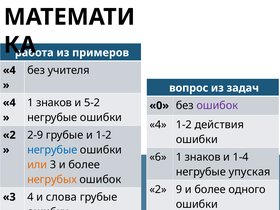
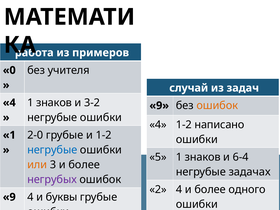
4 at (9, 70): 4 -> 0
вопрос: вопрос -> случай
5-2: 5-2 -> 3-2
0 at (159, 106): 0 -> 9
ошибок at (217, 106) colour: purple -> orange
действия: действия -> написано
2-9: 2-9 -> 2-0
2 at (9, 135): 2 -> 1
6: 6 -> 5
1-4: 1-4 -> 6-4
упуская: упуская -> задачах
негрубых colour: orange -> purple
2 9: 9 -> 4
слова: слова -> буквы
3 at (9, 197): 3 -> 9
